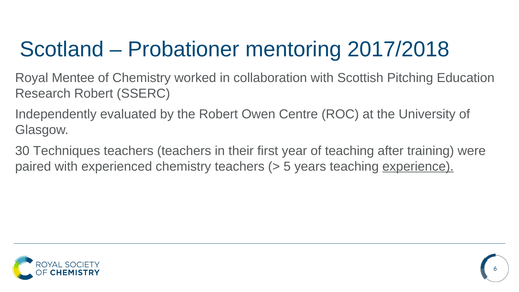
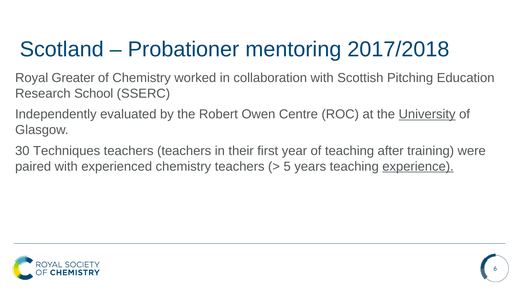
Mentee: Mentee -> Greater
Research Robert: Robert -> School
University underline: none -> present
